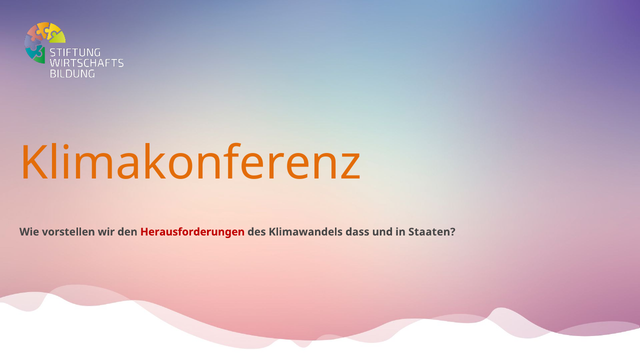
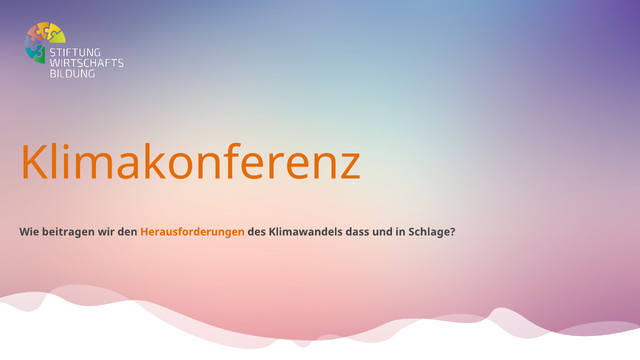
vorstellen: vorstellen -> beitragen
Herausforderungen colour: red -> orange
Staaten: Staaten -> Schlage
